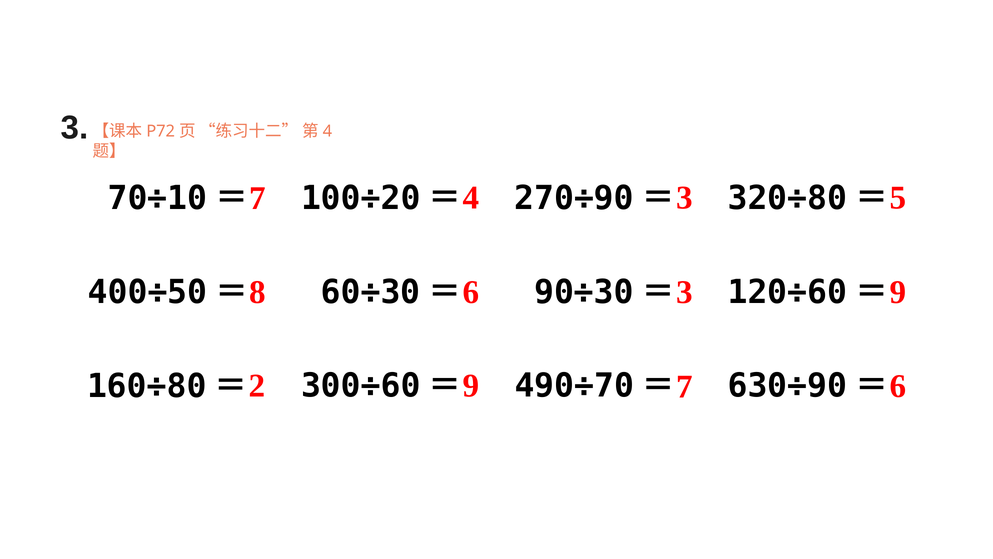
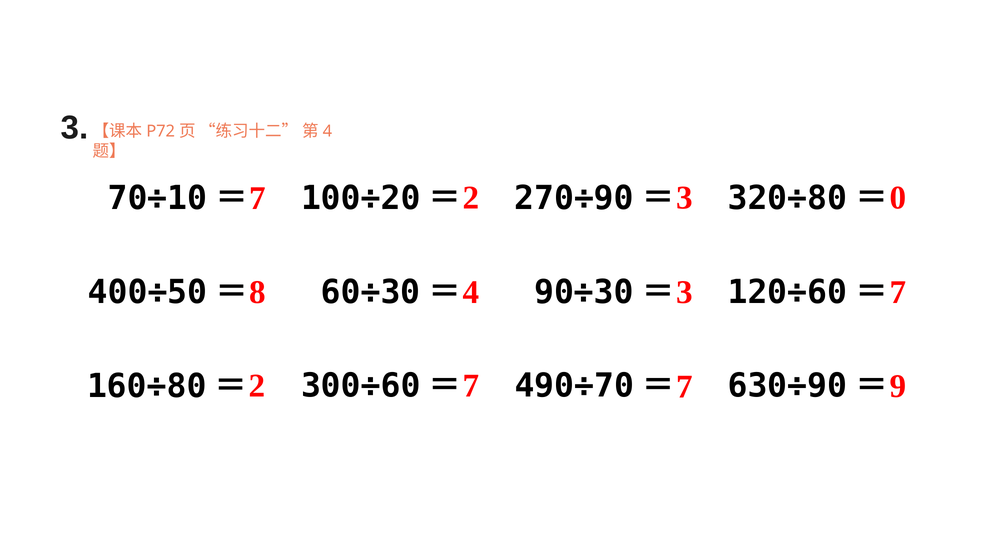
4 at (471, 198): 4 -> 2
5: 5 -> 0
8 6: 6 -> 4
3 9: 9 -> 7
2 9: 9 -> 7
7 6: 6 -> 9
